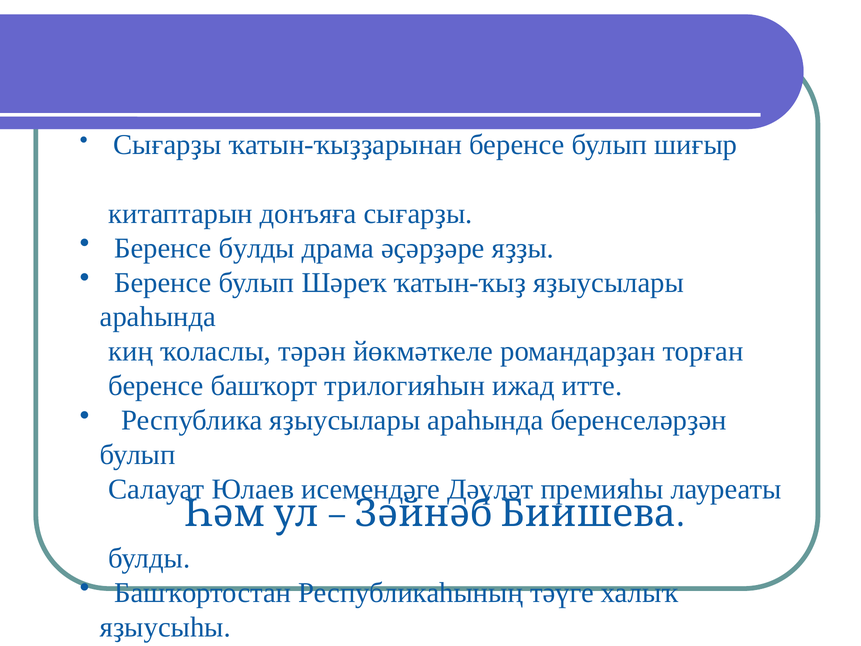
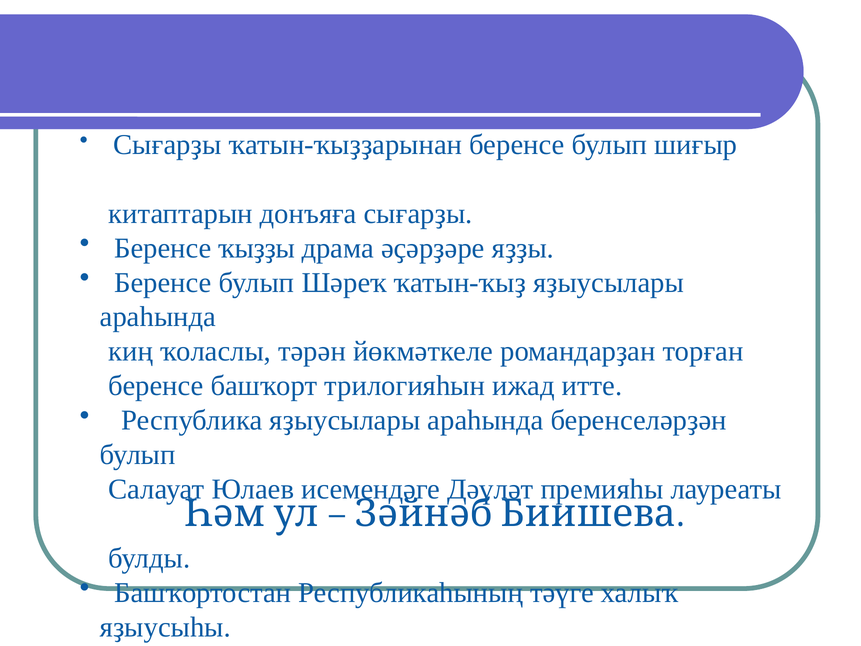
Беренсе булды: булды -> ҡыҙҙы
